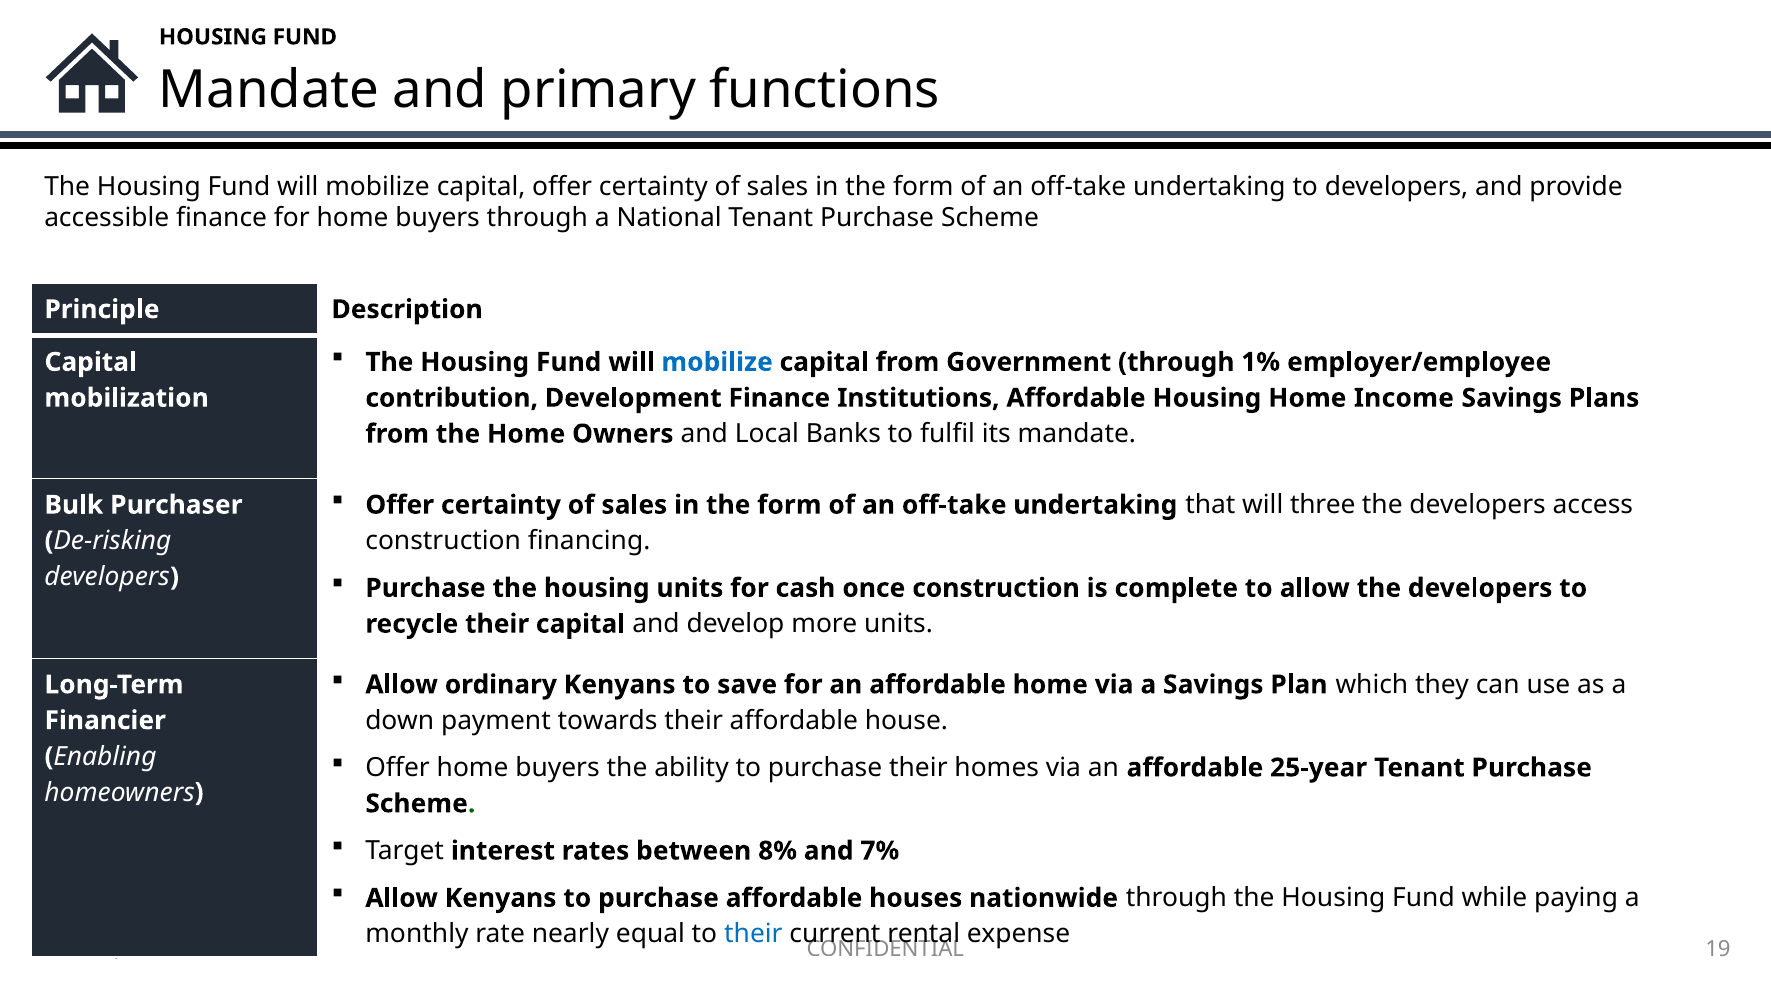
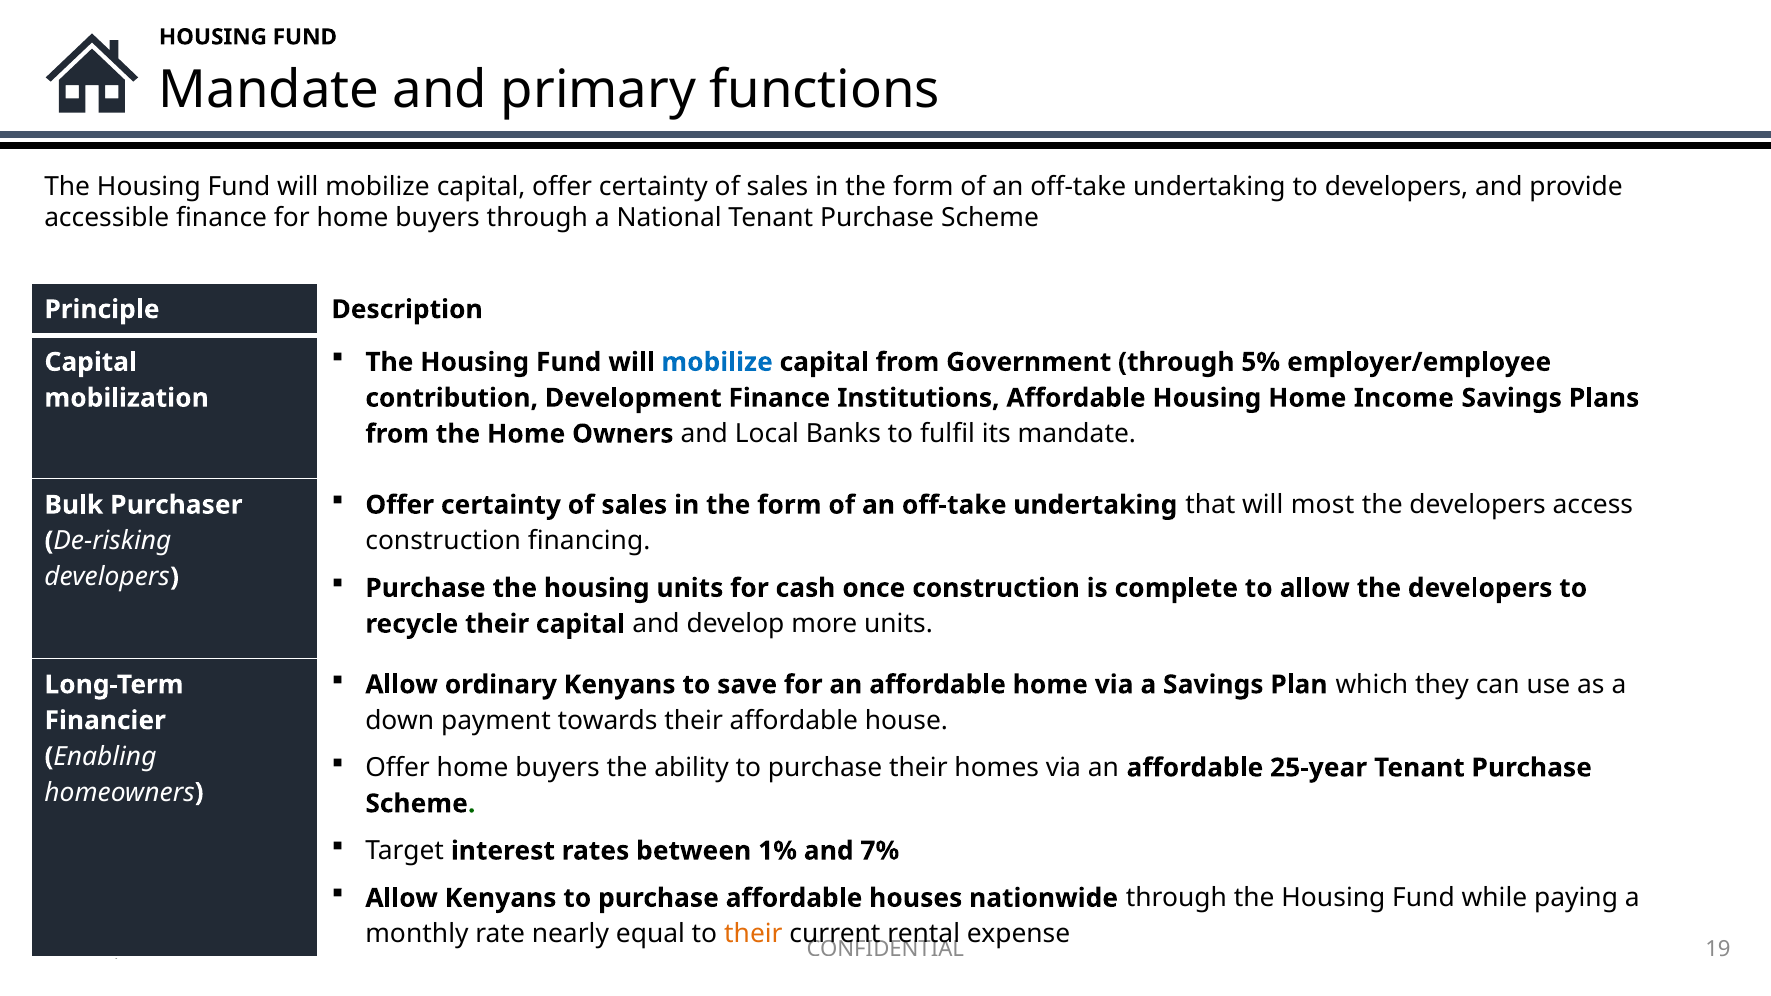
1%: 1% -> 5%
three: three -> most
8%: 8% -> 1%
their at (753, 934) colour: blue -> orange
